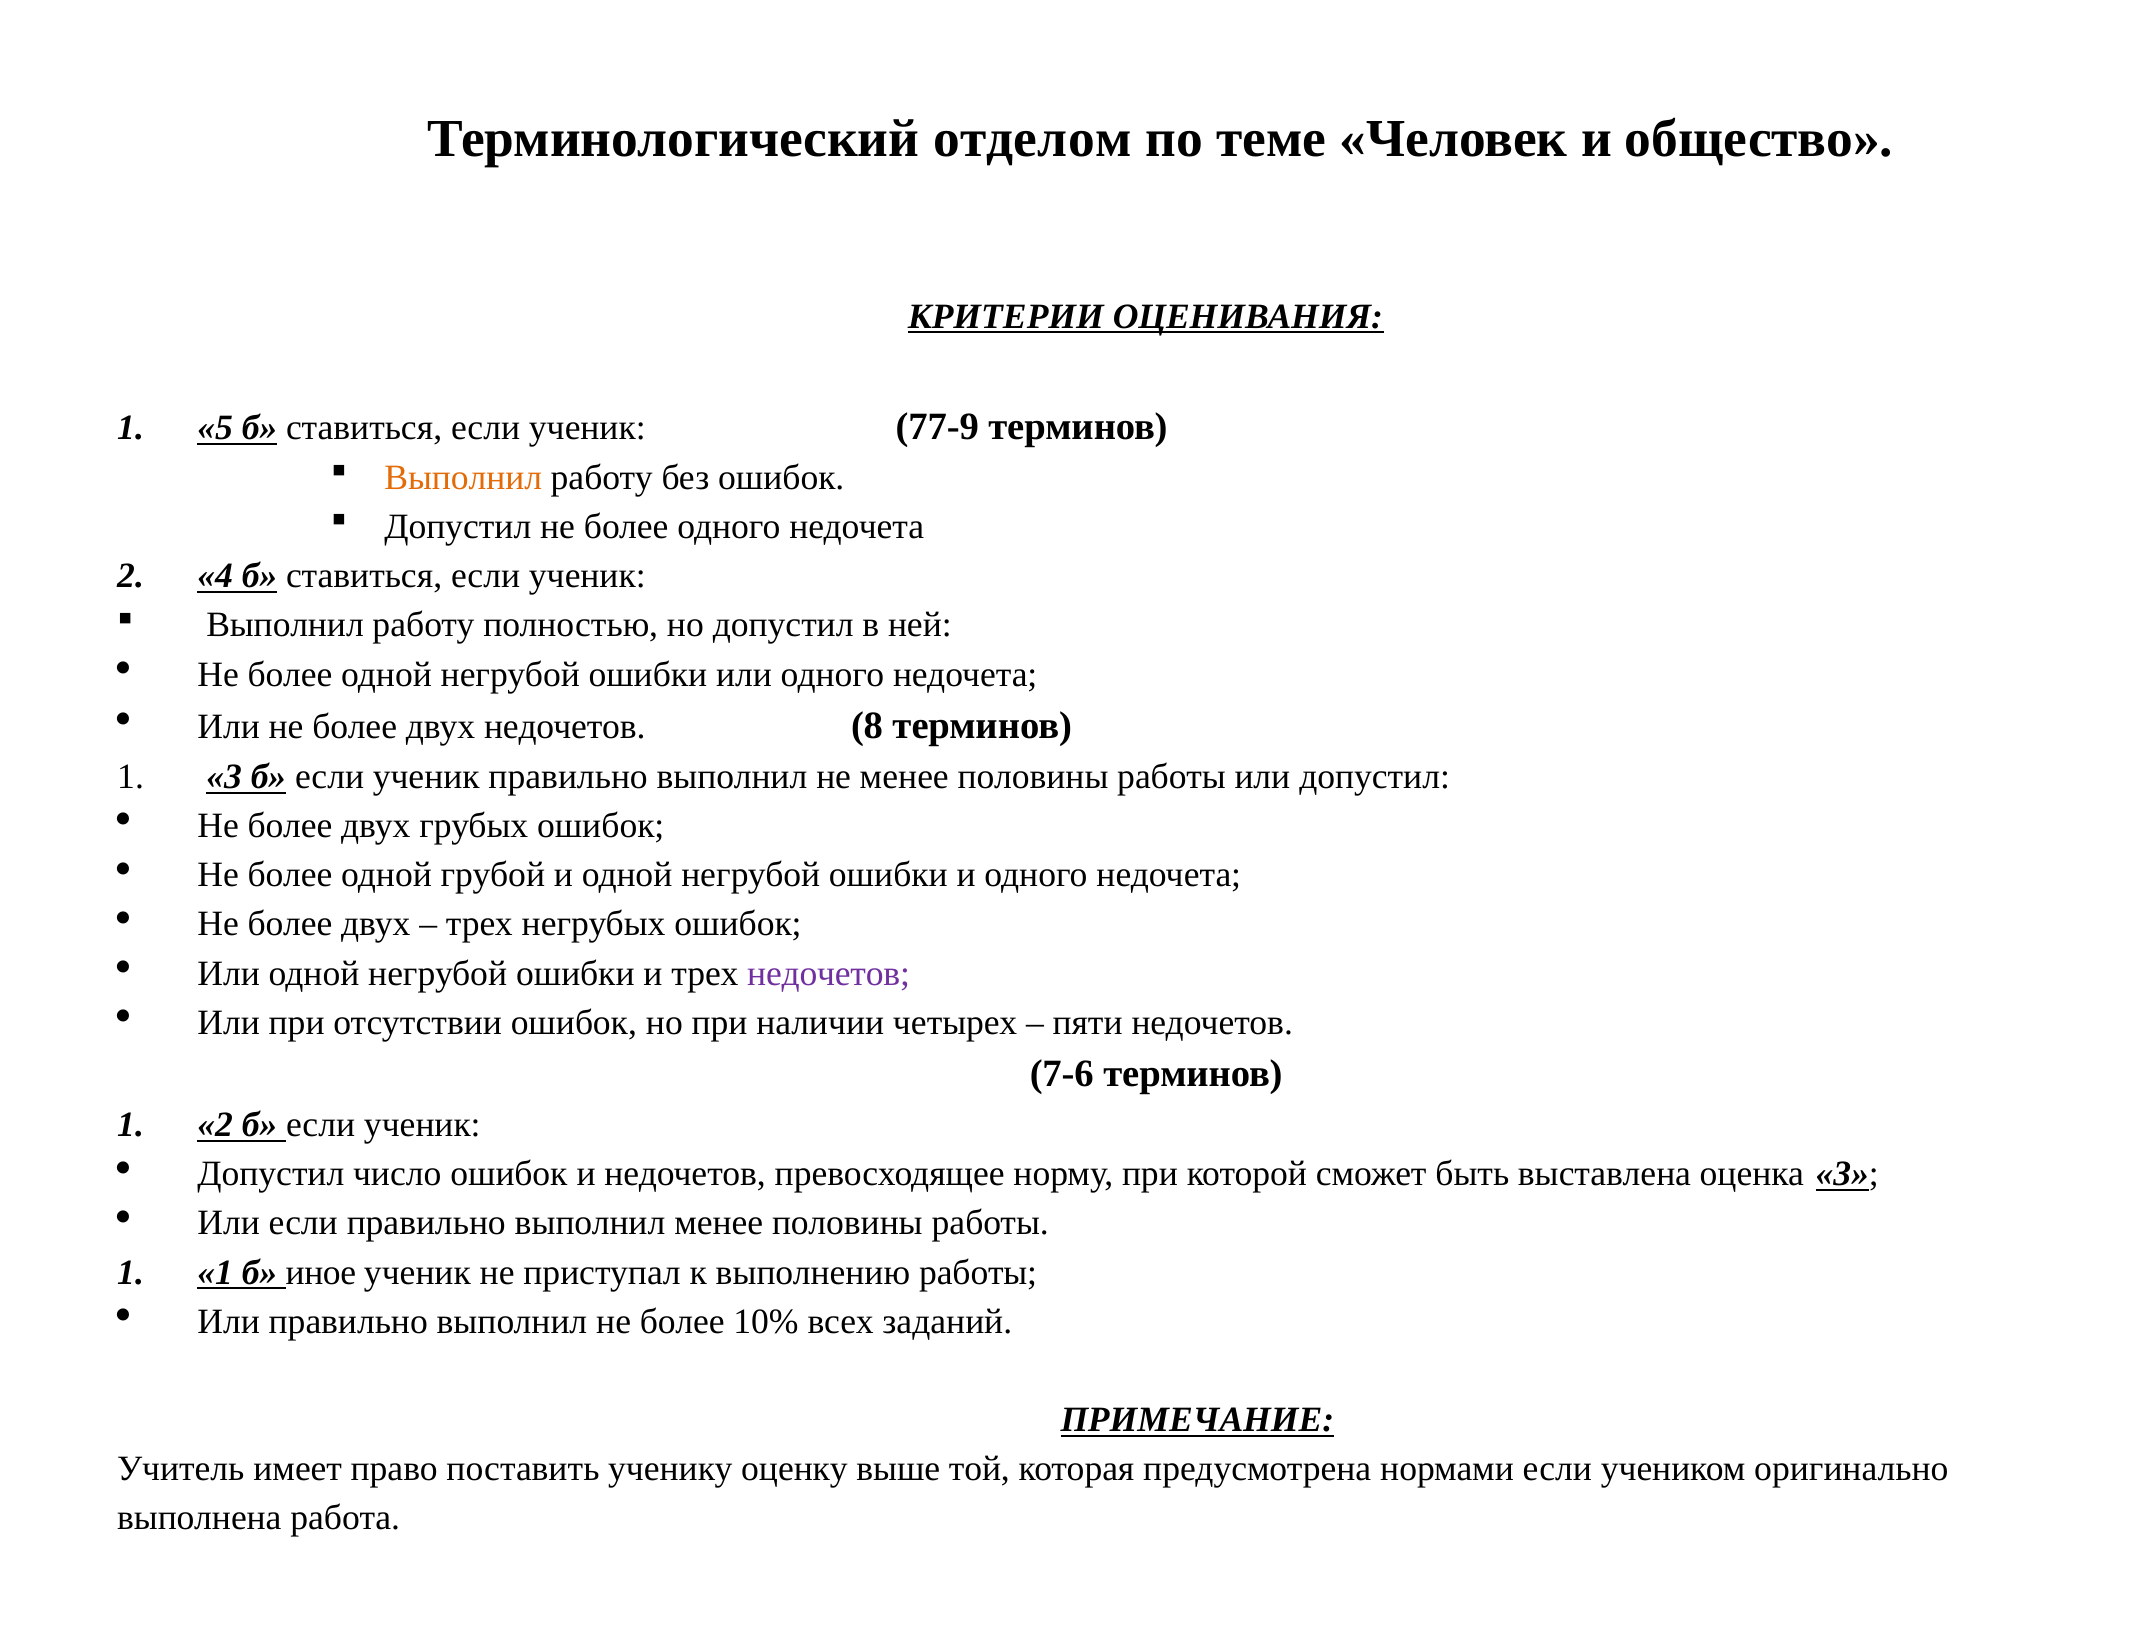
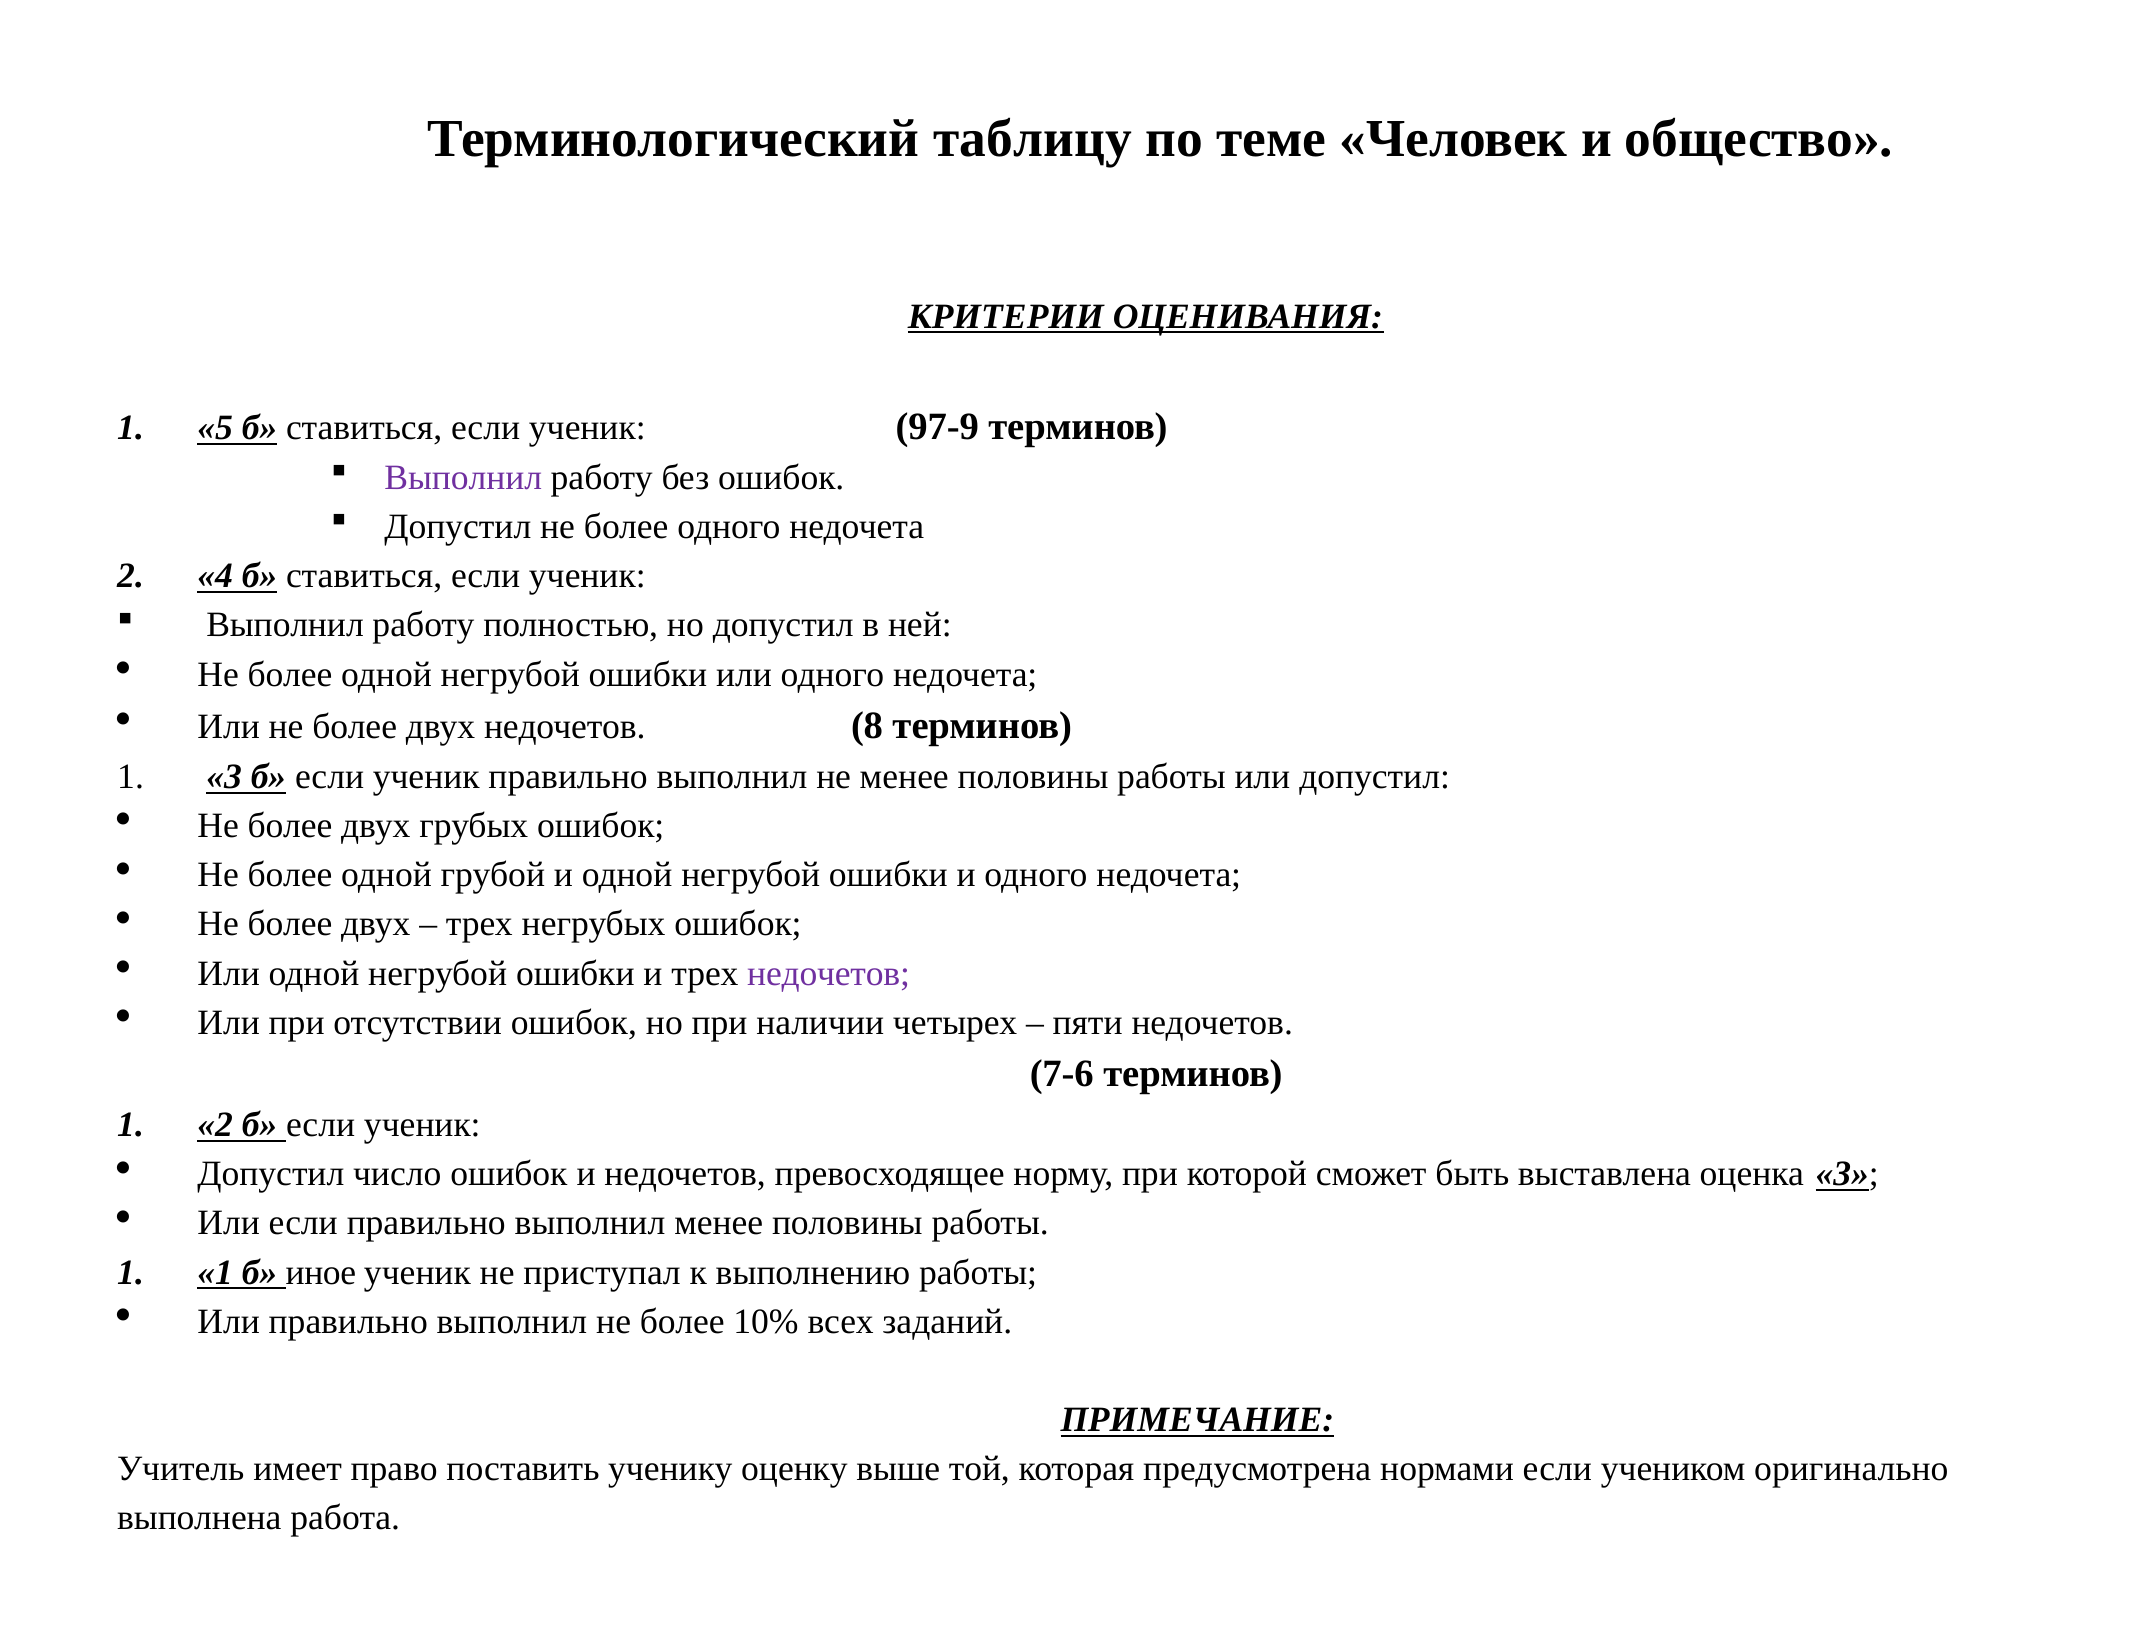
отделом: отделом -> таблицу
77-9: 77-9 -> 97-9
Выполнил at (463, 478) colour: orange -> purple
